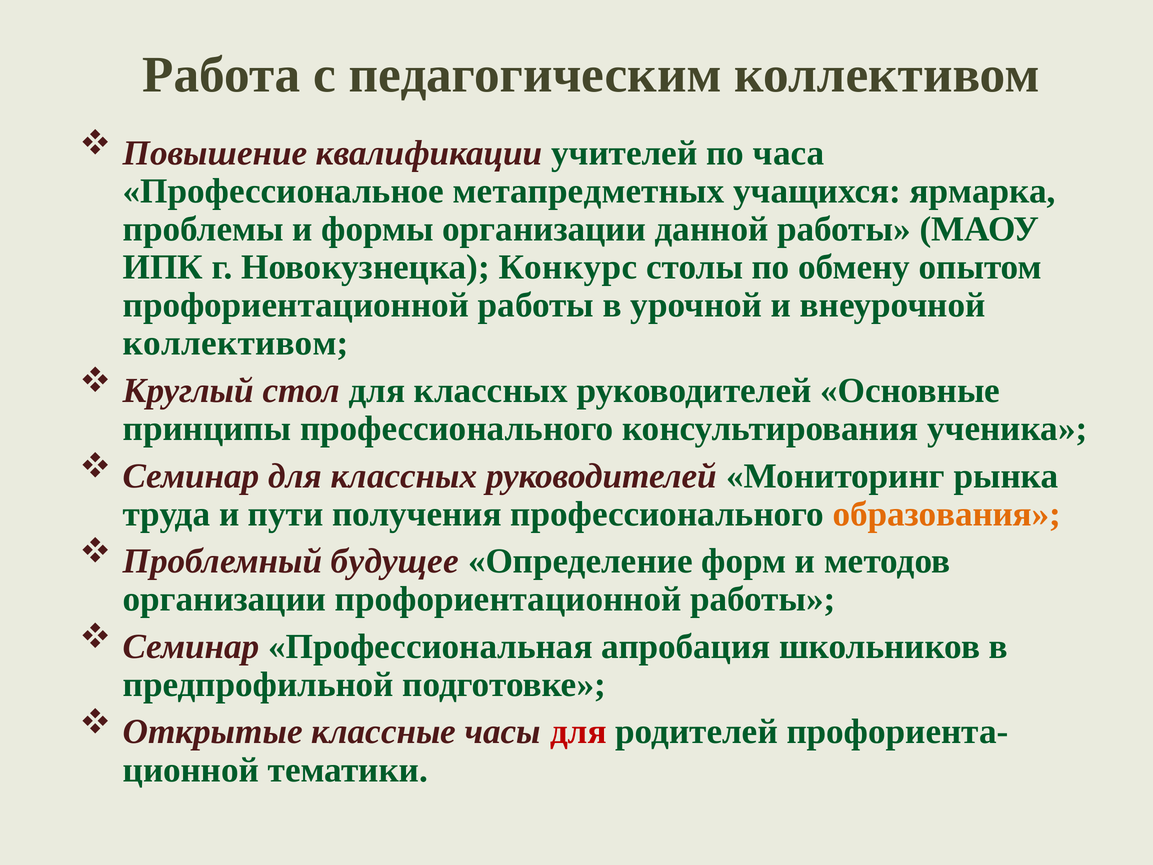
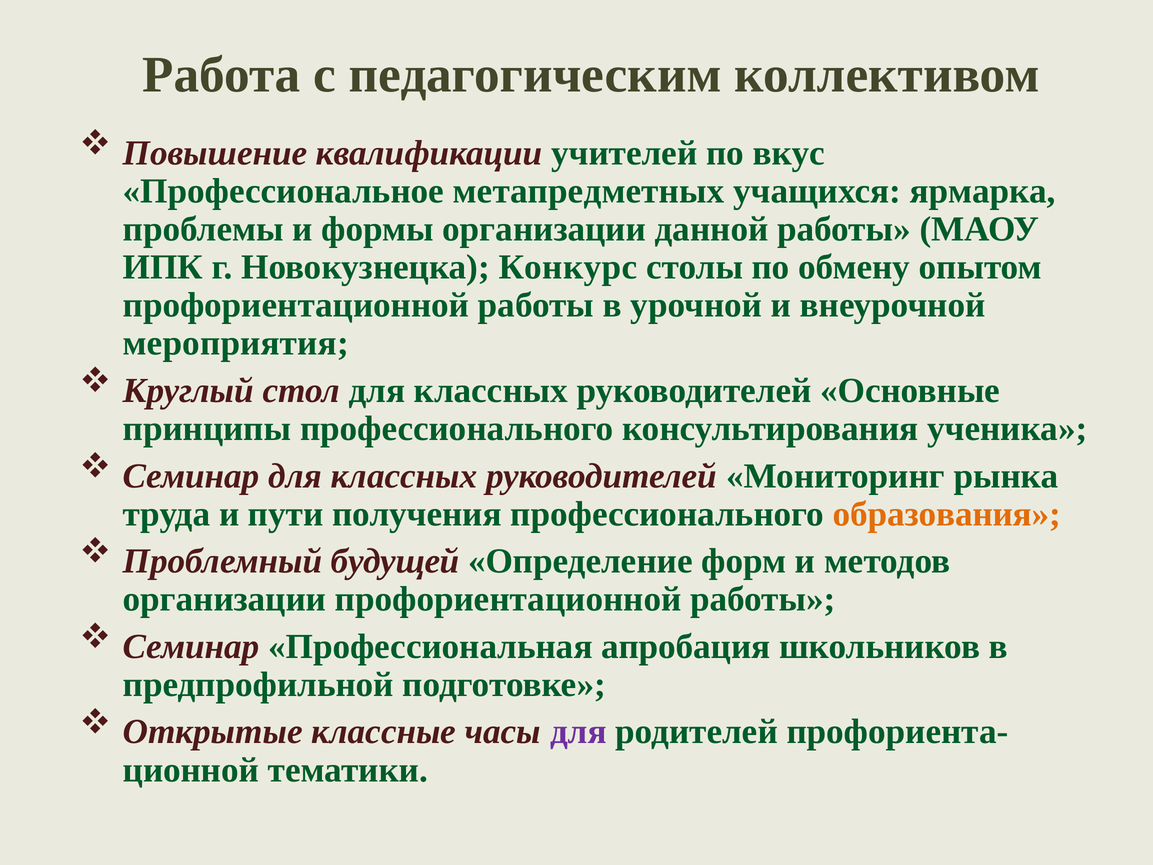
часа: часа -> вкус
коллективом at (236, 343): коллективом -> мероприятия
будущее: будущее -> будущей
для at (578, 732) colour: red -> purple
